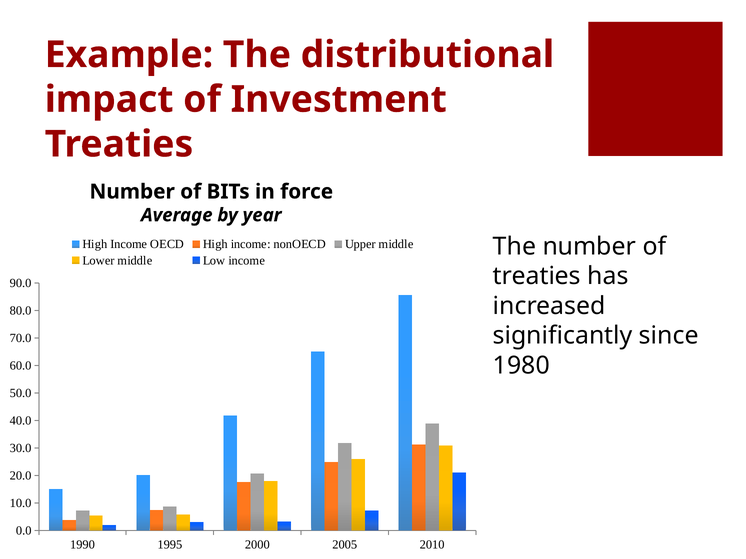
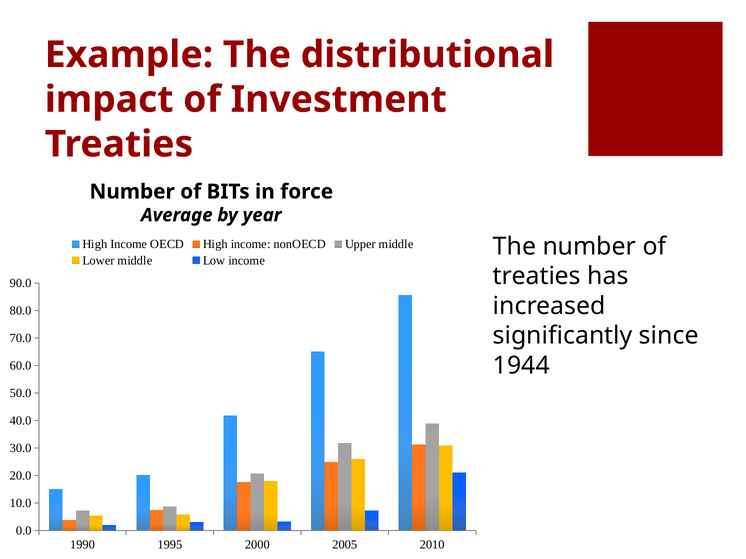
1980: 1980 -> 1944
